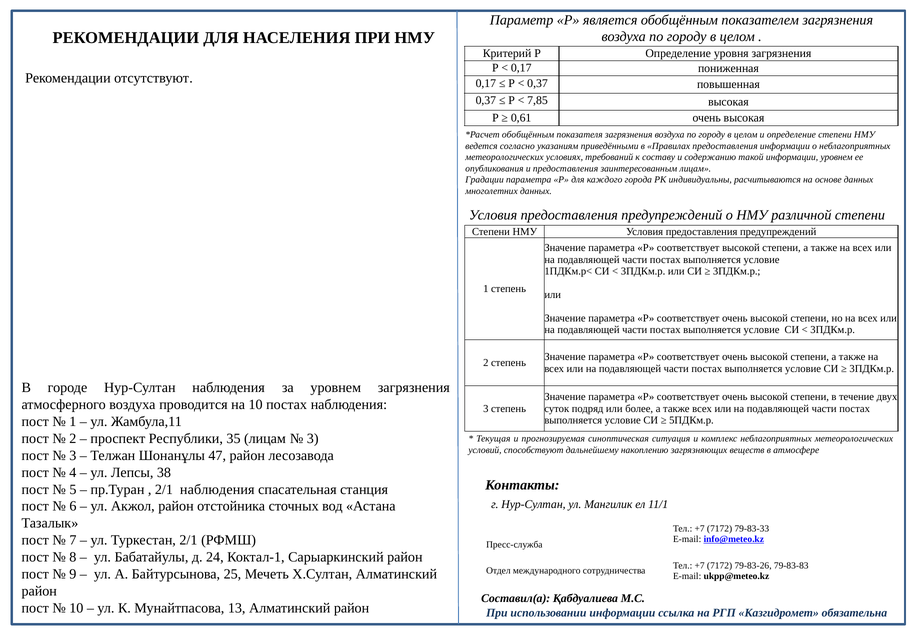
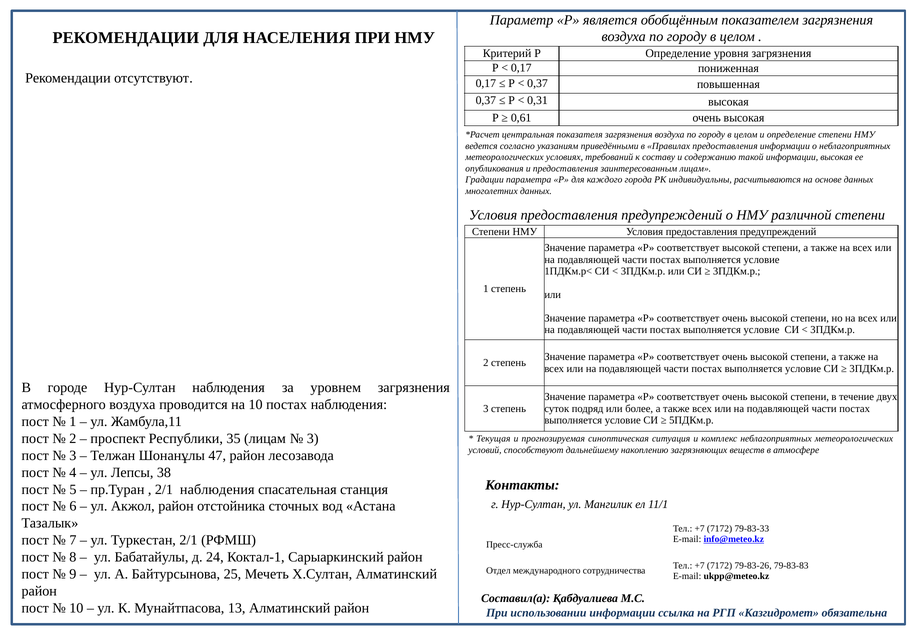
7,85: 7,85 -> 0,31
обобщённым at (528, 135): обобщённым -> центральная
информации уровнем: уровнем -> высокая
